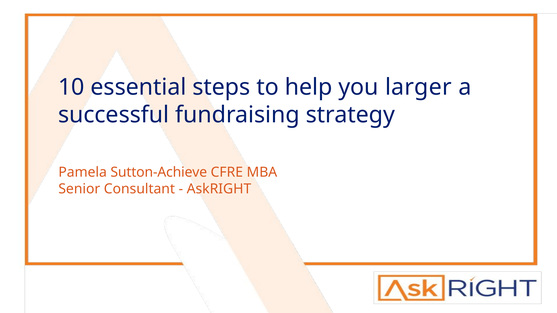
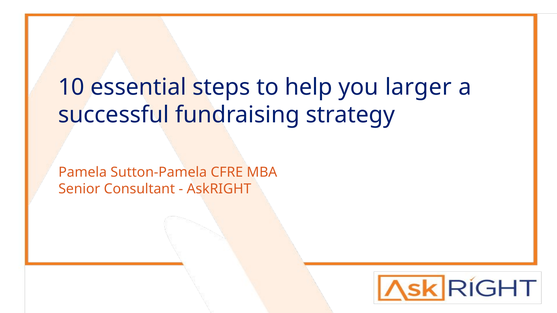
Sutton-Achieve: Sutton-Achieve -> Sutton-Pamela
